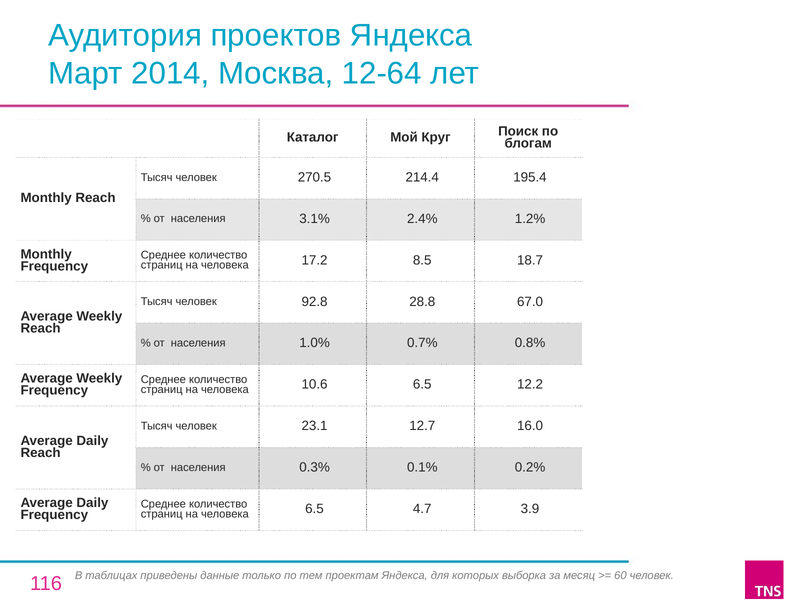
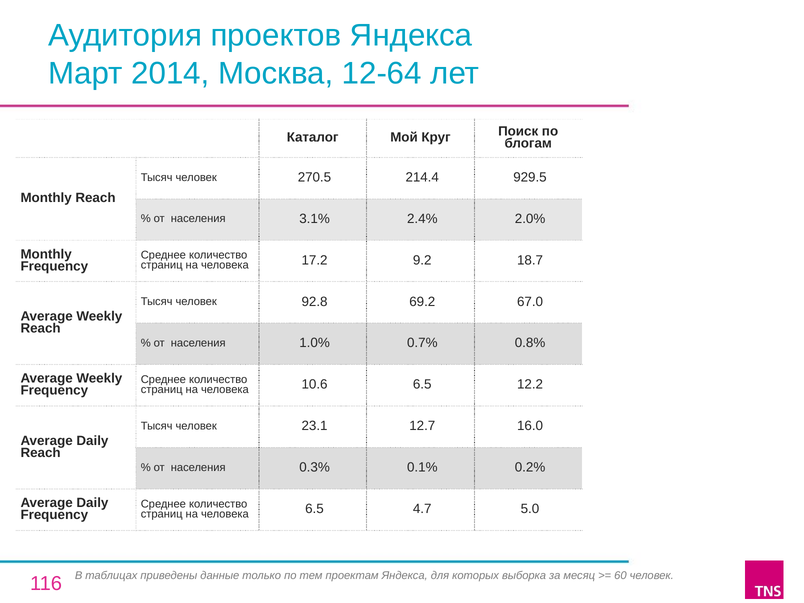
195.4: 195.4 -> 929.5
1.2%: 1.2% -> 2.0%
8.5: 8.5 -> 9.2
28.8: 28.8 -> 69.2
3.9: 3.9 -> 5.0
